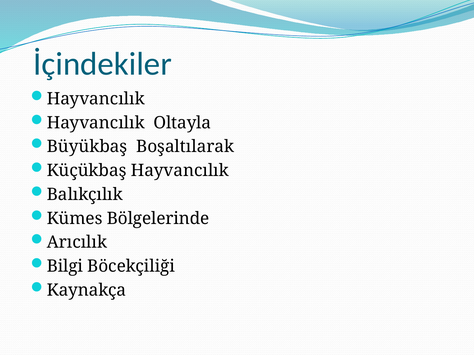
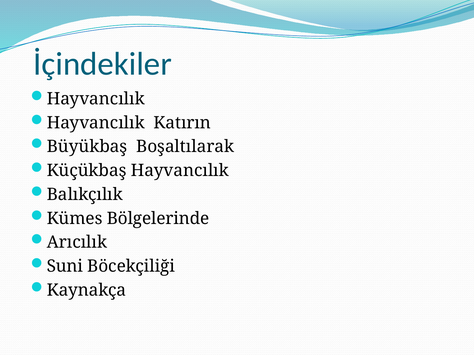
Oltayla: Oltayla -> Katırın
Bilgi: Bilgi -> Suni
